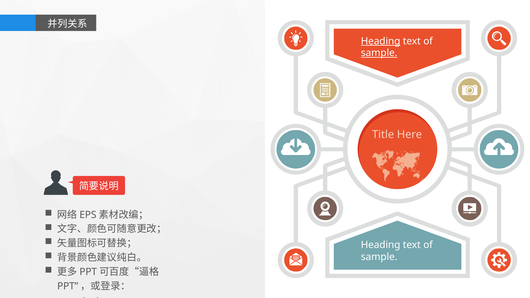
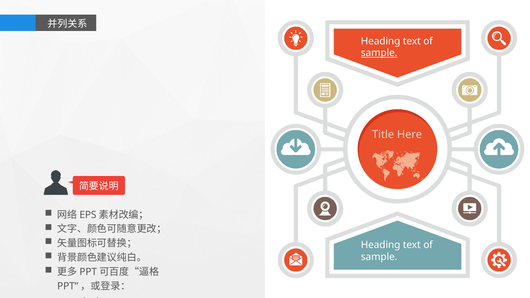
Heading at (381, 41) underline: present -> none
